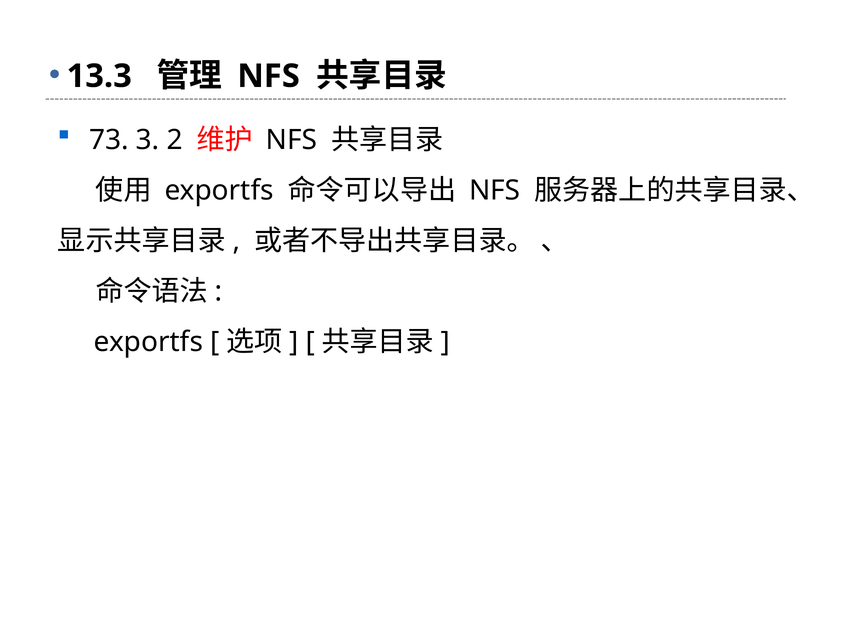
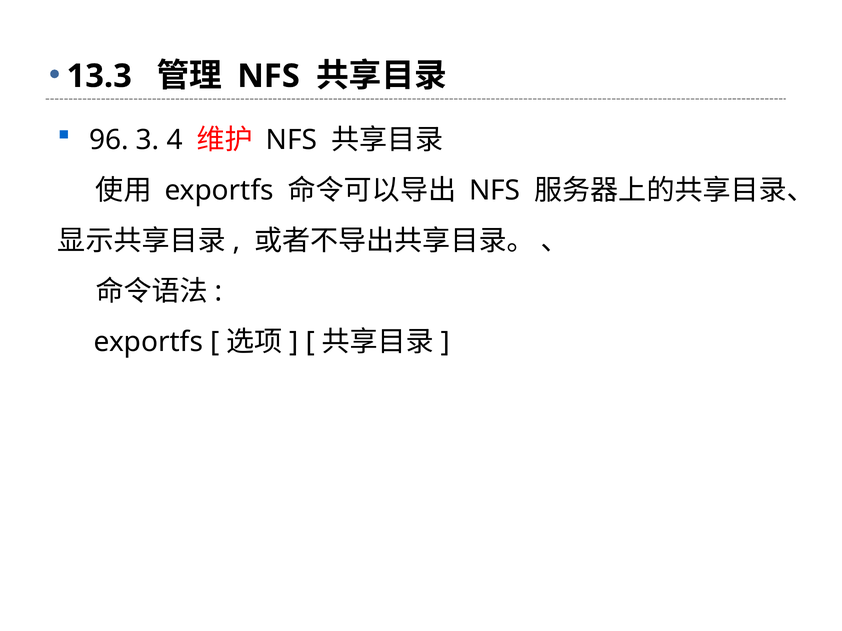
73: 73 -> 96
2: 2 -> 4
